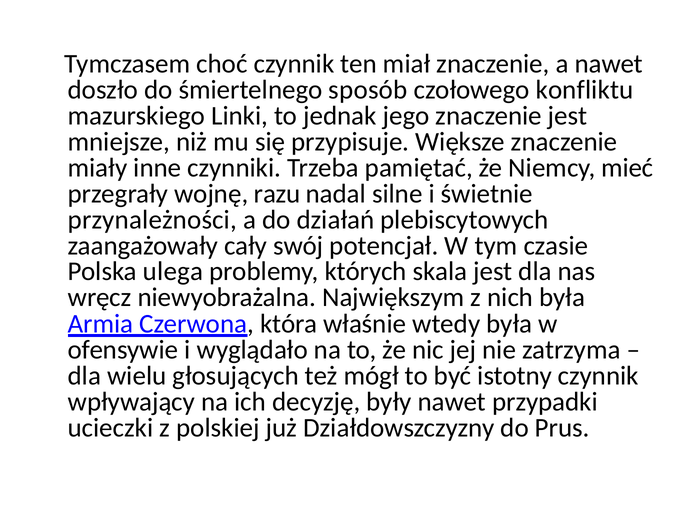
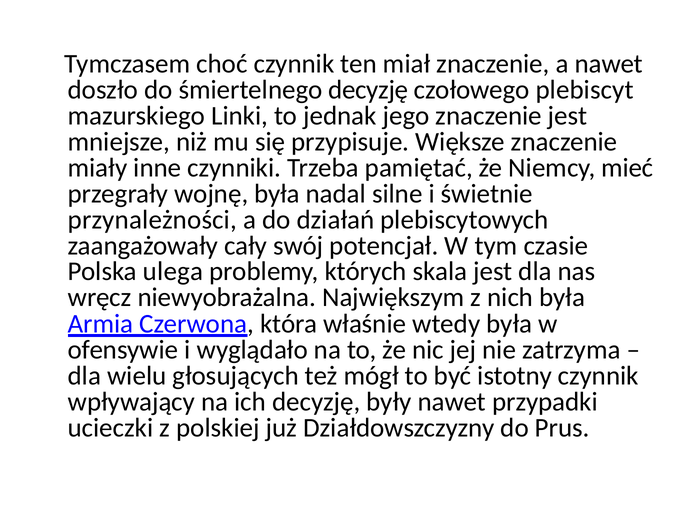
śmiertelnego sposób: sposób -> decyzję
konfliktu: konfliktu -> plebiscyt
wojnę razu: razu -> była
